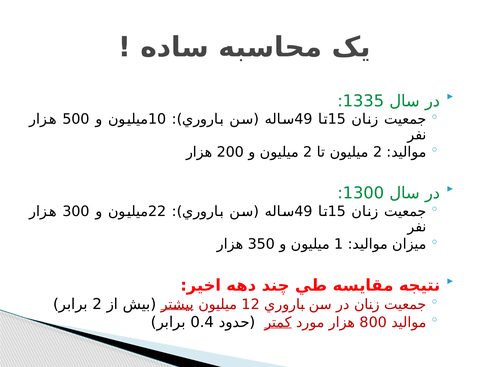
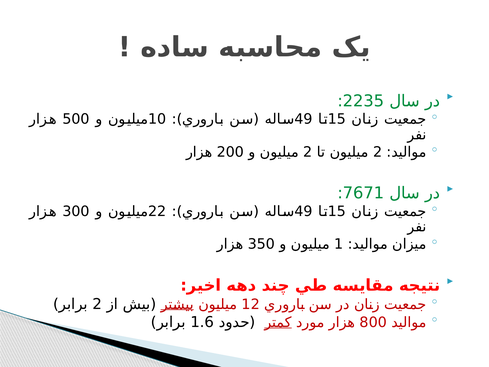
1335: 1335 -> 2235
1300: 1300 -> 7671
0.4: 0.4 -> 1.6
